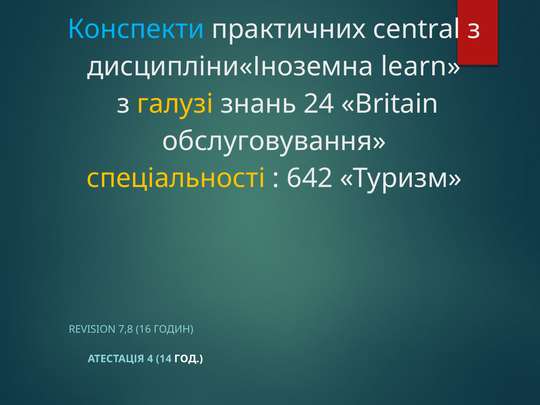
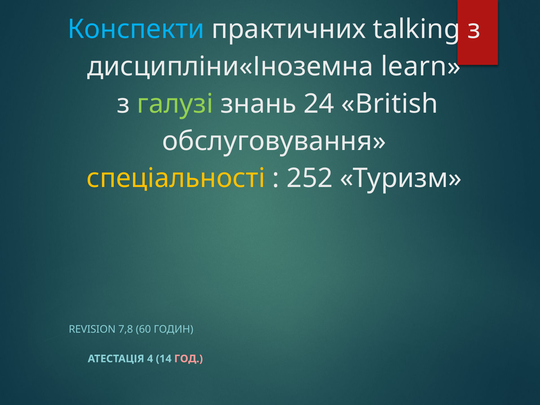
central: central -> talking
галузі colour: yellow -> light green
Britain: Britain -> British
642: 642 -> 252
16: 16 -> 60
ГОД colour: white -> pink
